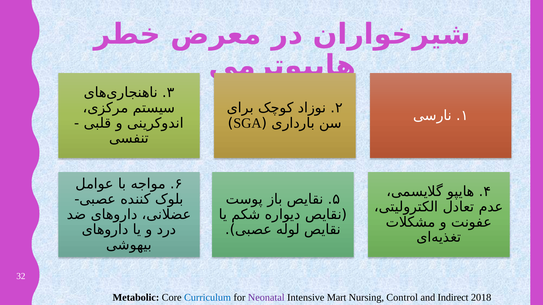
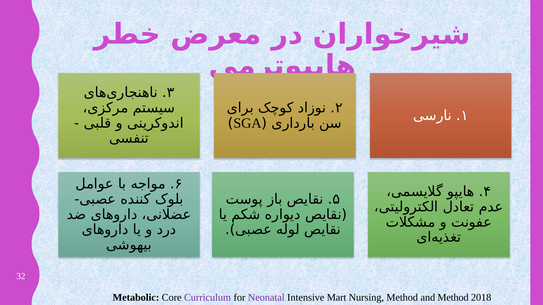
Curriculum colour: blue -> purple
Nursing Control: Control -> Method
and Indirect: Indirect -> Method
